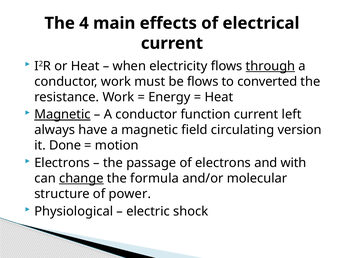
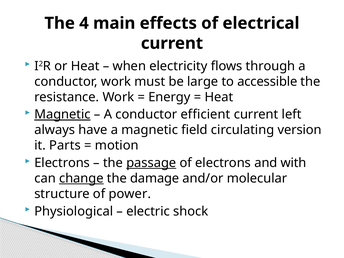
through underline: present -> none
be flows: flows -> large
converted: converted -> accessible
function: function -> efficient
Done: Done -> Parts
passage underline: none -> present
formula: formula -> damage
